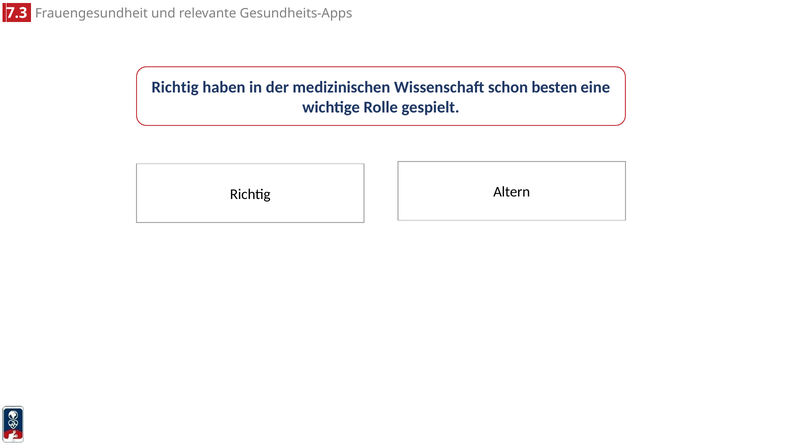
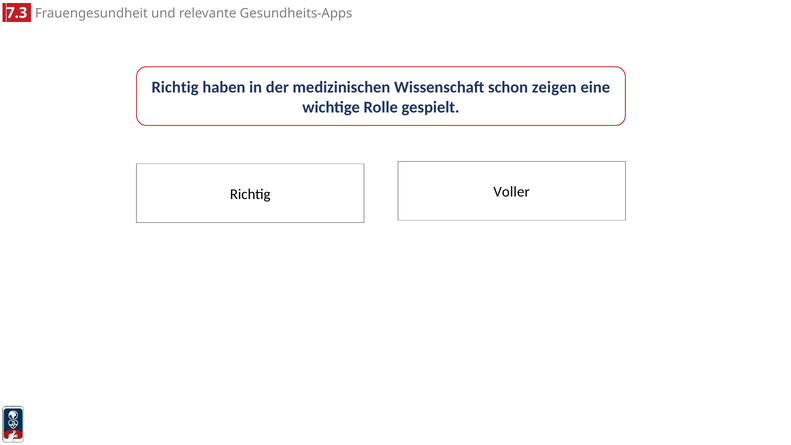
besten: besten -> zeigen
Altern: Altern -> Voller
